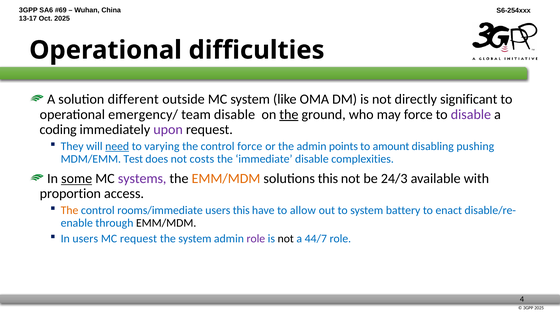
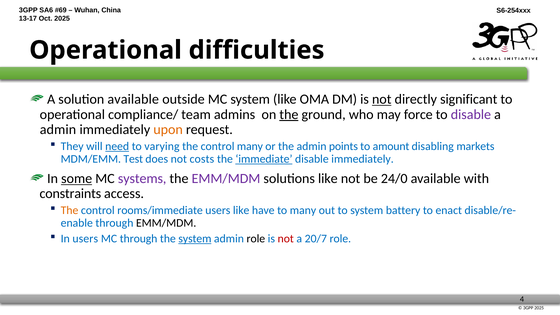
solution different: different -> available
not at (382, 99) underline: none -> present
emergency/: emergency/ -> compliance/
team disable: disable -> admins
coding at (58, 130): coding -> admin
upon colour: purple -> orange
control force: force -> many
pushing: pushing -> markets
immediate underline: none -> present
disable complexities: complexities -> immediately
EMM/MDM at (226, 179) colour: orange -> purple
solutions this: this -> like
24/3: 24/3 -> 24/0
proportion: proportion -> constraints
users this: this -> like
to allow: allow -> many
MC request: request -> through
system at (195, 239) underline: none -> present
role at (256, 239) colour: purple -> black
not at (286, 239) colour: black -> red
44/7: 44/7 -> 20/7
